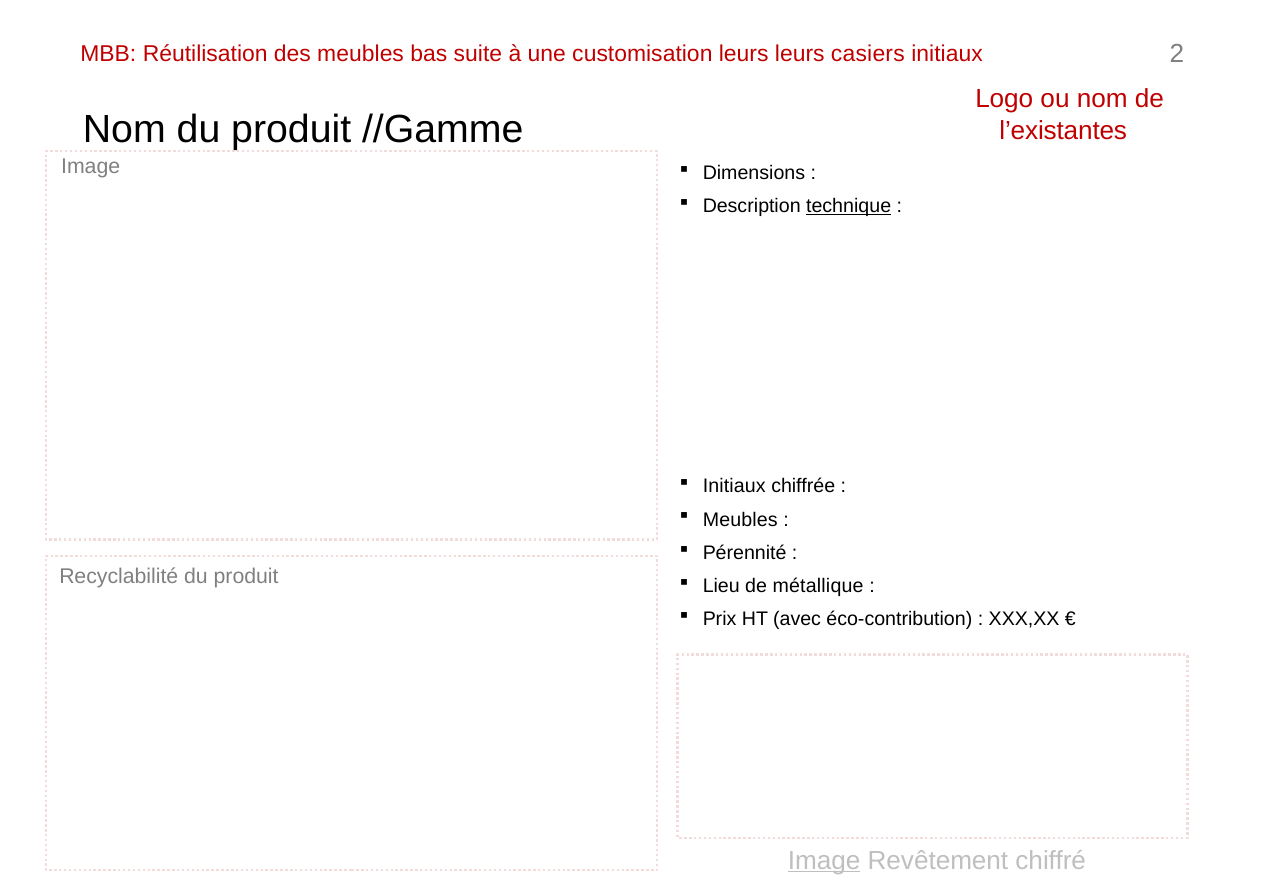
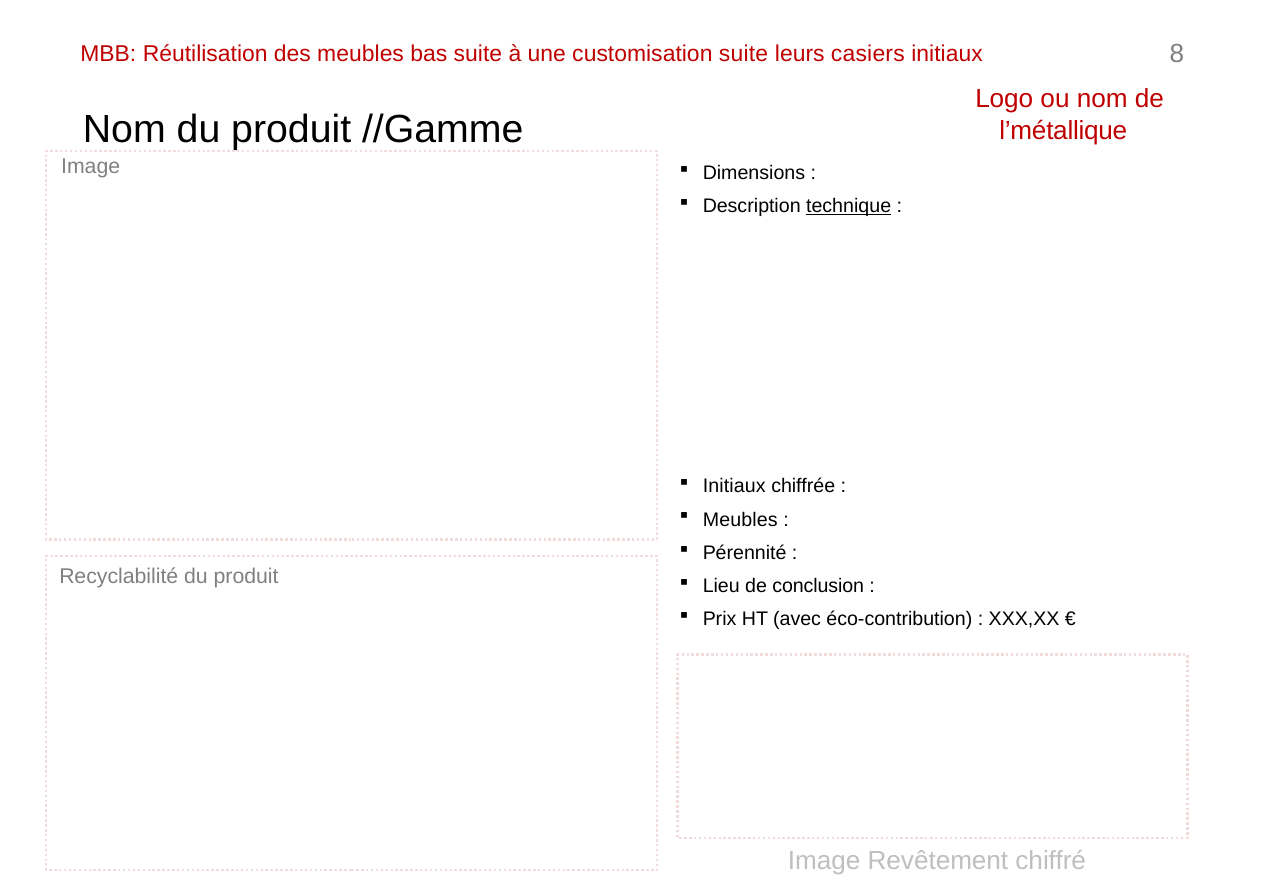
customisation leurs: leurs -> suite
2: 2 -> 8
l’existantes: l’existantes -> l’métallique
métallique: métallique -> conclusion
Image at (824, 861) underline: present -> none
